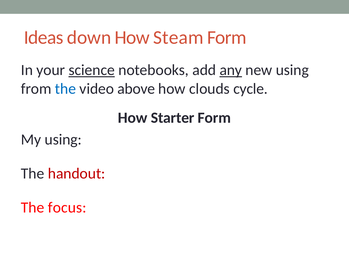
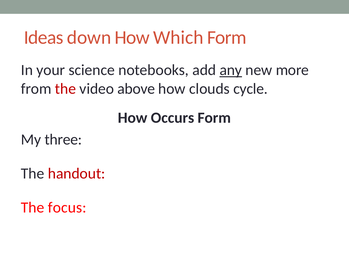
Steam: Steam -> Which
science underline: present -> none
new using: using -> more
the at (65, 89) colour: blue -> red
Starter: Starter -> Occurs
My using: using -> three
